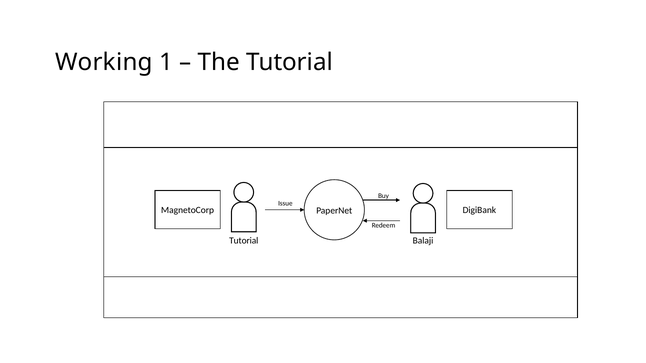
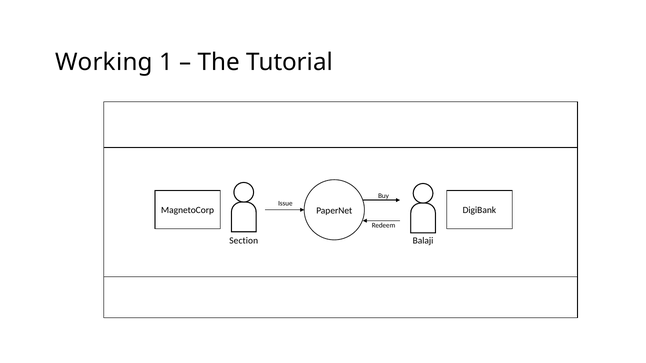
Tutorial at (244, 241): Tutorial -> Section
